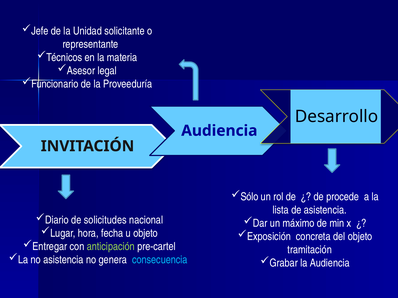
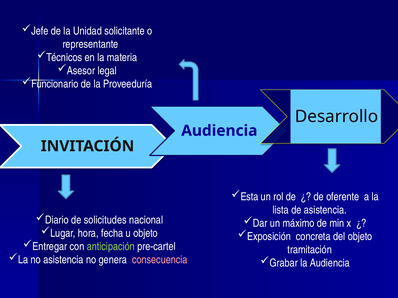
Sólo: Sólo -> Esta
procede: procede -> oferente
consecuencia colour: light blue -> pink
